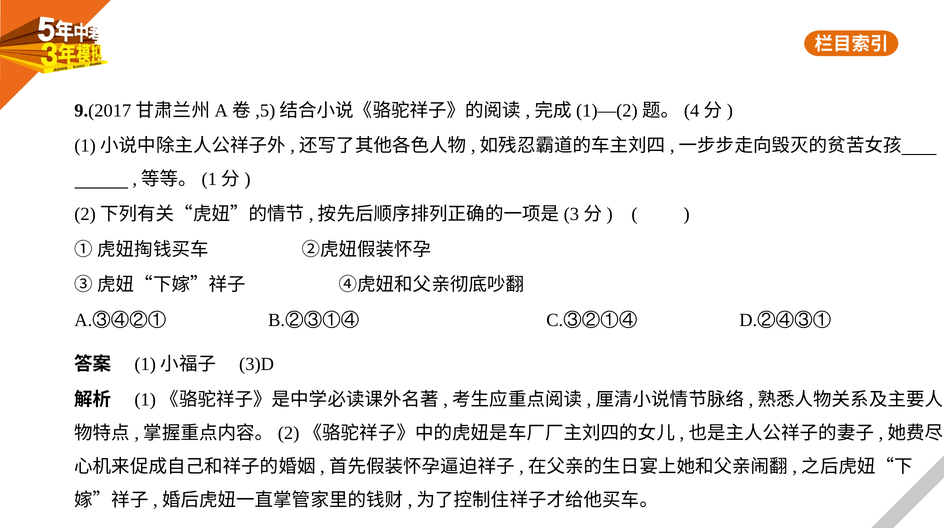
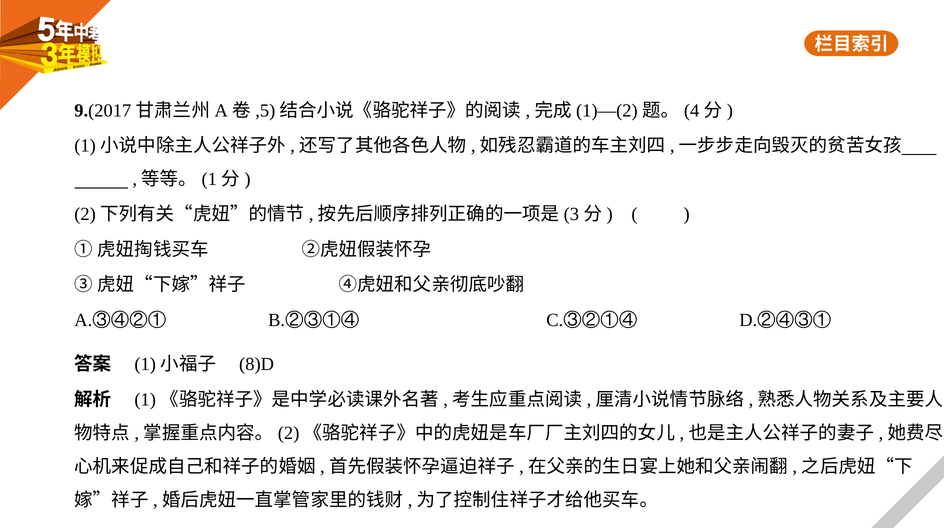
3)D: 3)D -> 8)D
